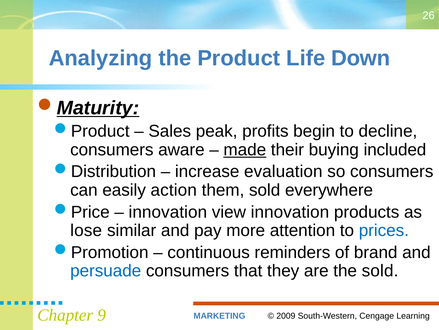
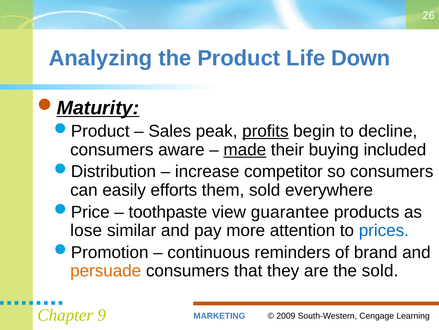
profits underline: none -> present
evaluation: evaluation -> competitor
action: action -> efforts
innovation at (168, 212): innovation -> toothpaste
view innovation: innovation -> guarantee
persuade colour: blue -> orange
